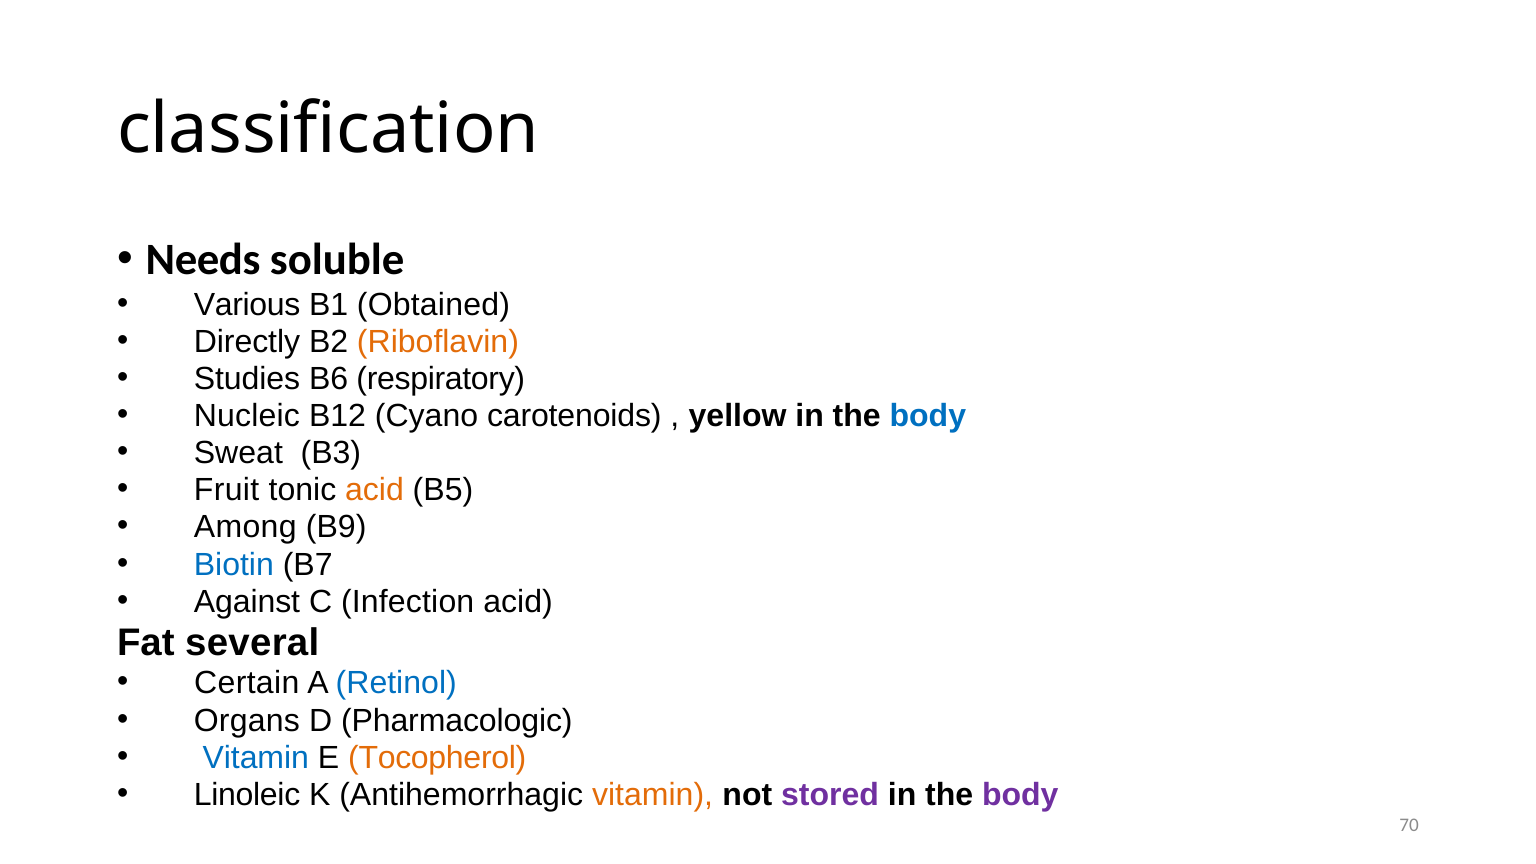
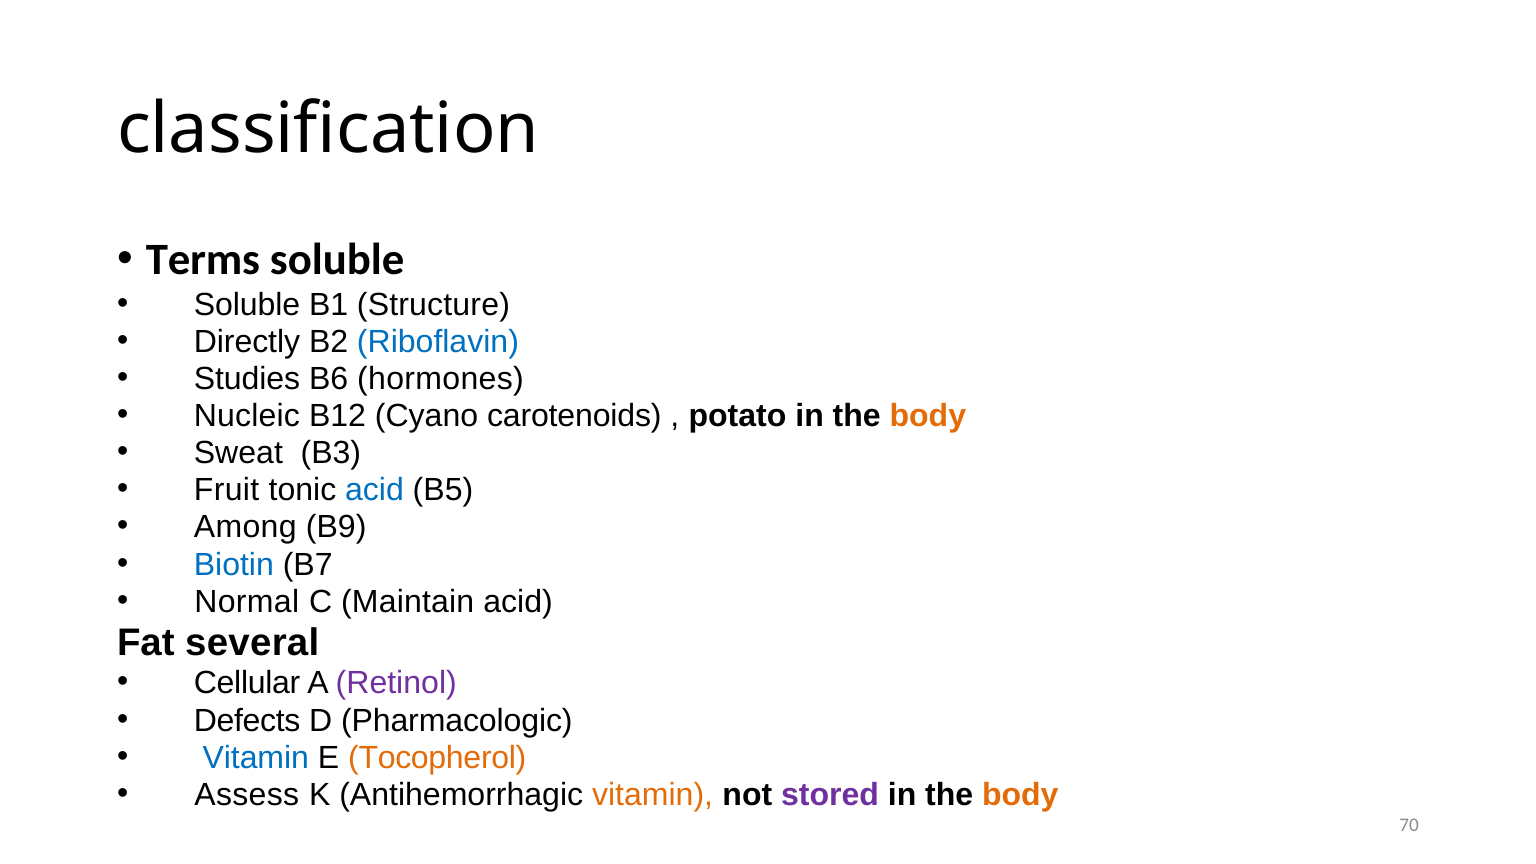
Needs: Needs -> Terms
Various at (247, 305): Various -> Soluble
Obtained: Obtained -> Structure
Riboflavin colour: orange -> blue
respiratory: respiratory -> hormones
yellow: yellow -> potato
body at (928, 416) colour: blue -> orange
acid at (375, 490) colour: orange -> blue
Against: Against -> Normal
Infection: Infection -> Maintain
Certain: Certain -> Cellular
Retinol colour: blue -> purple
Organs: Organs -> Defects
Linoleic: Linoleic -> Assess
body at (1020, 795) colour: purple -> orange
